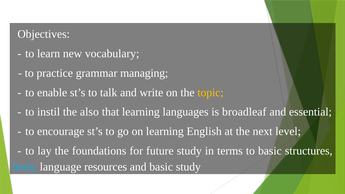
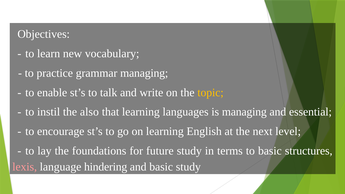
is broadleaf: broadleaf -> managing
lexis colour: light blue -> pink
resources: resources -> hindering
